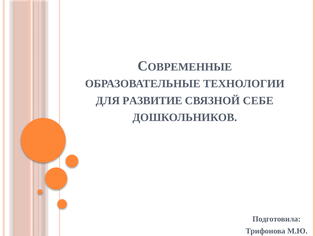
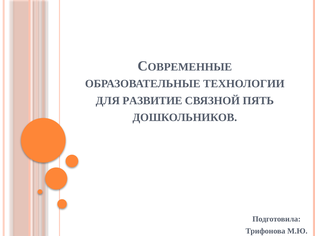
СЕБЕ: СЕБЕ -> ПЯТЬ
